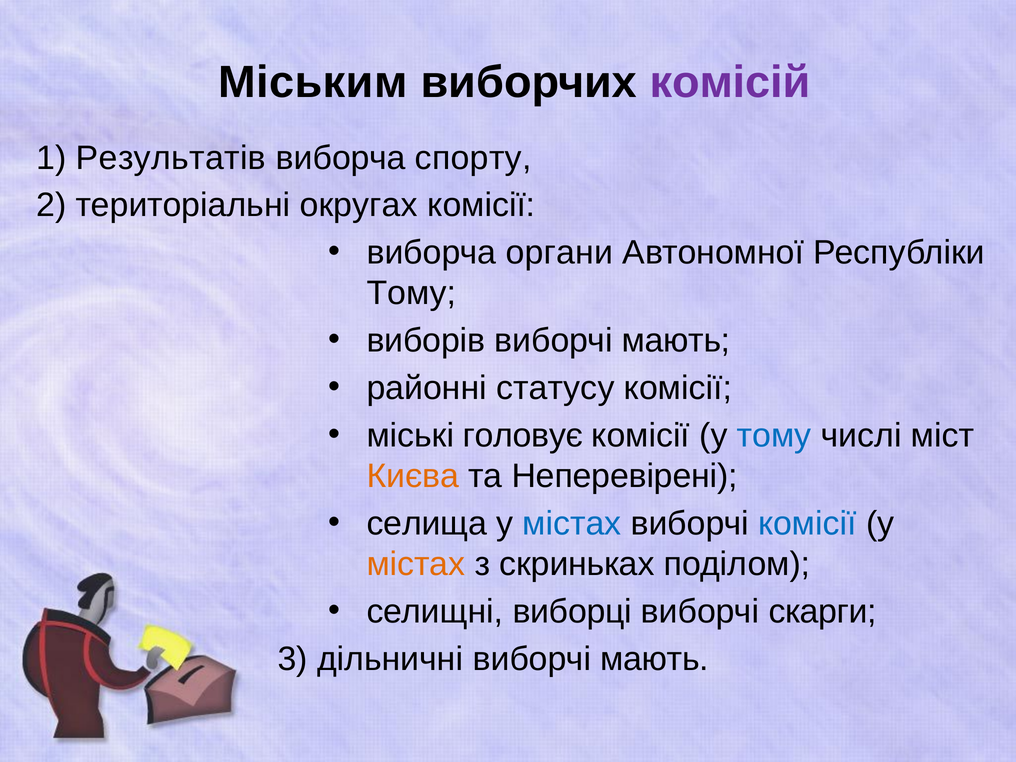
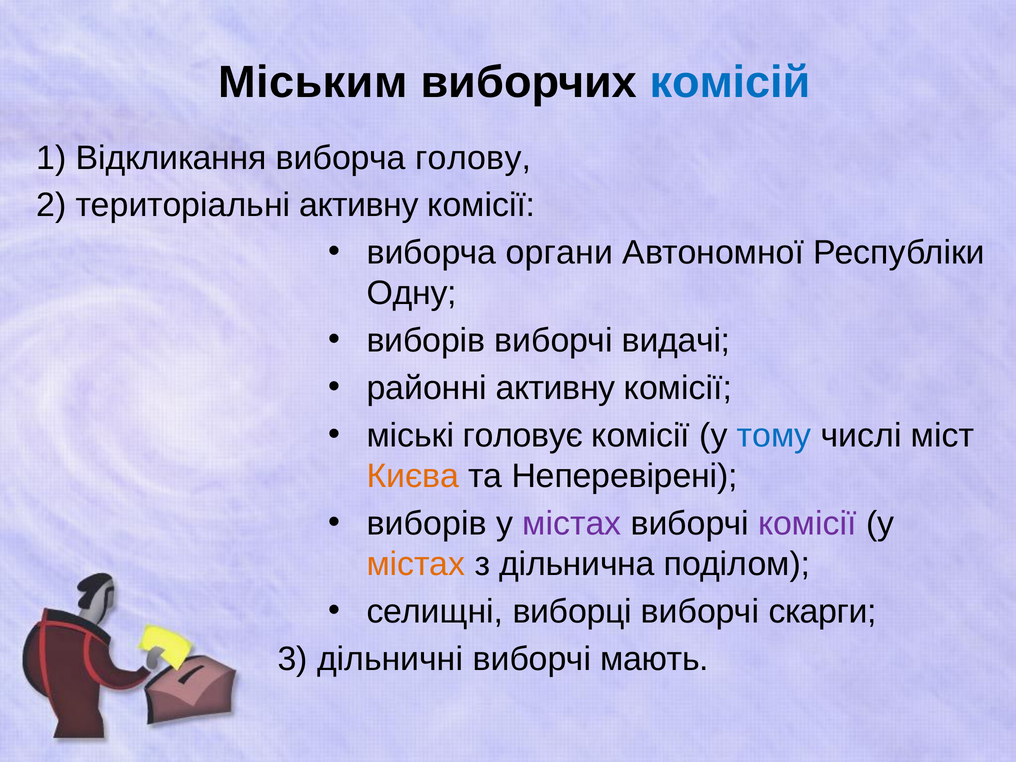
комісій colour: purple -> blue
Результатів: Результатів -> Відкликання
спорту: спорту -> голову
територіальні округах: округах -> активну
Тому at (411, 293): Тому -> Одну
мають at (676, 341): мають -> видачі
районні статусу: статусу -> активну
селища at (427, 523): селища -> виборів
містах at (572, 523) colour: blue -> purple
комісії at (808, 523) colour: blue -> purple
скриньках: скриньках -> дільнична
